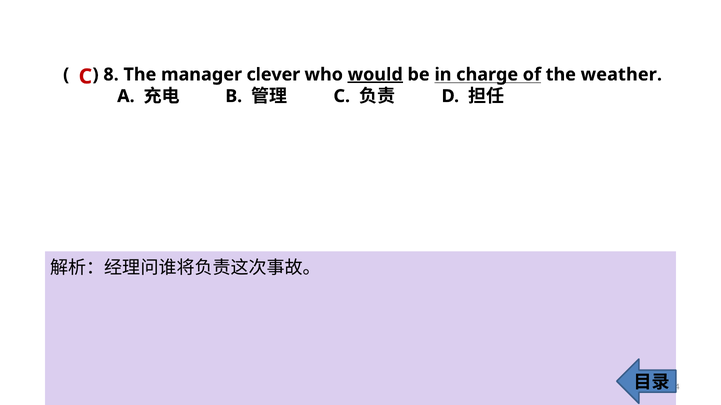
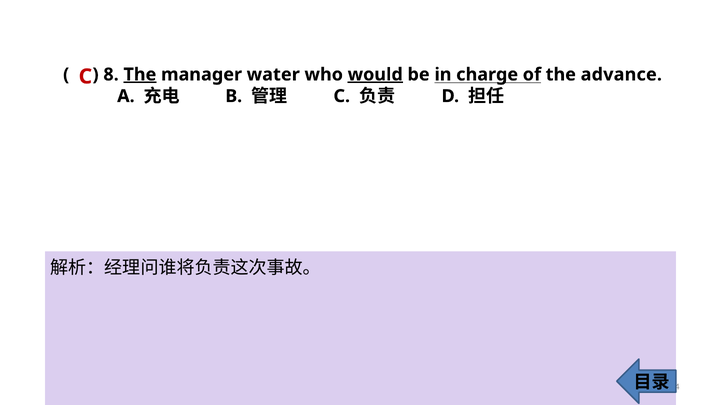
The at (140, 75) underline: none -> present
clever: clever -> water
weather: weather -> advance
